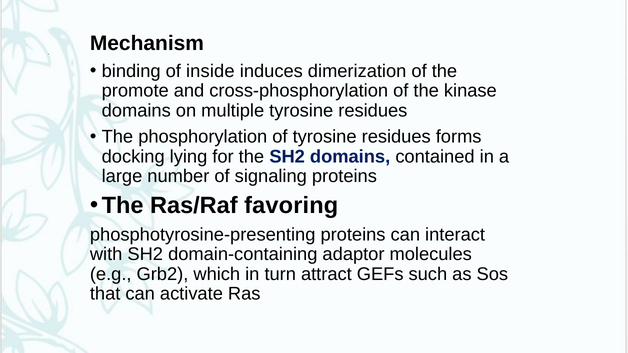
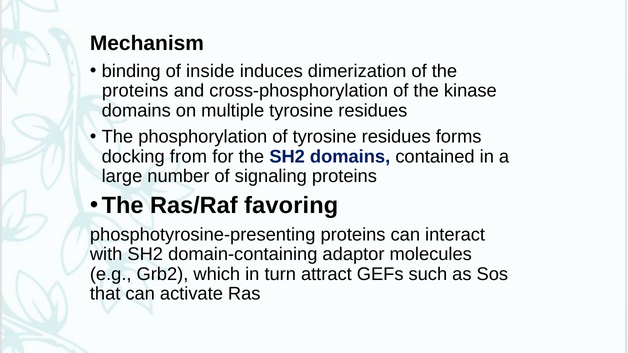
promote at (135, 91): promote -> proteins
lying: lying -> from
